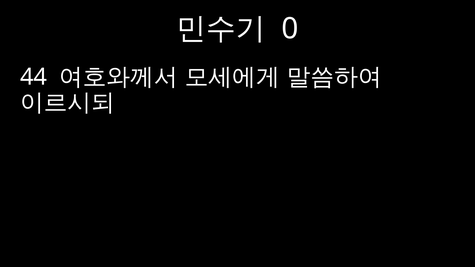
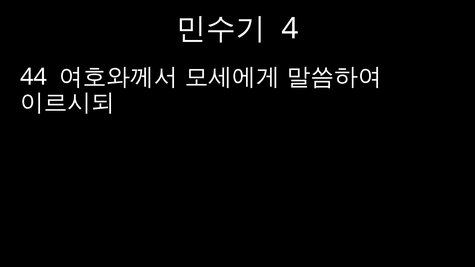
0: 0 -> 4
